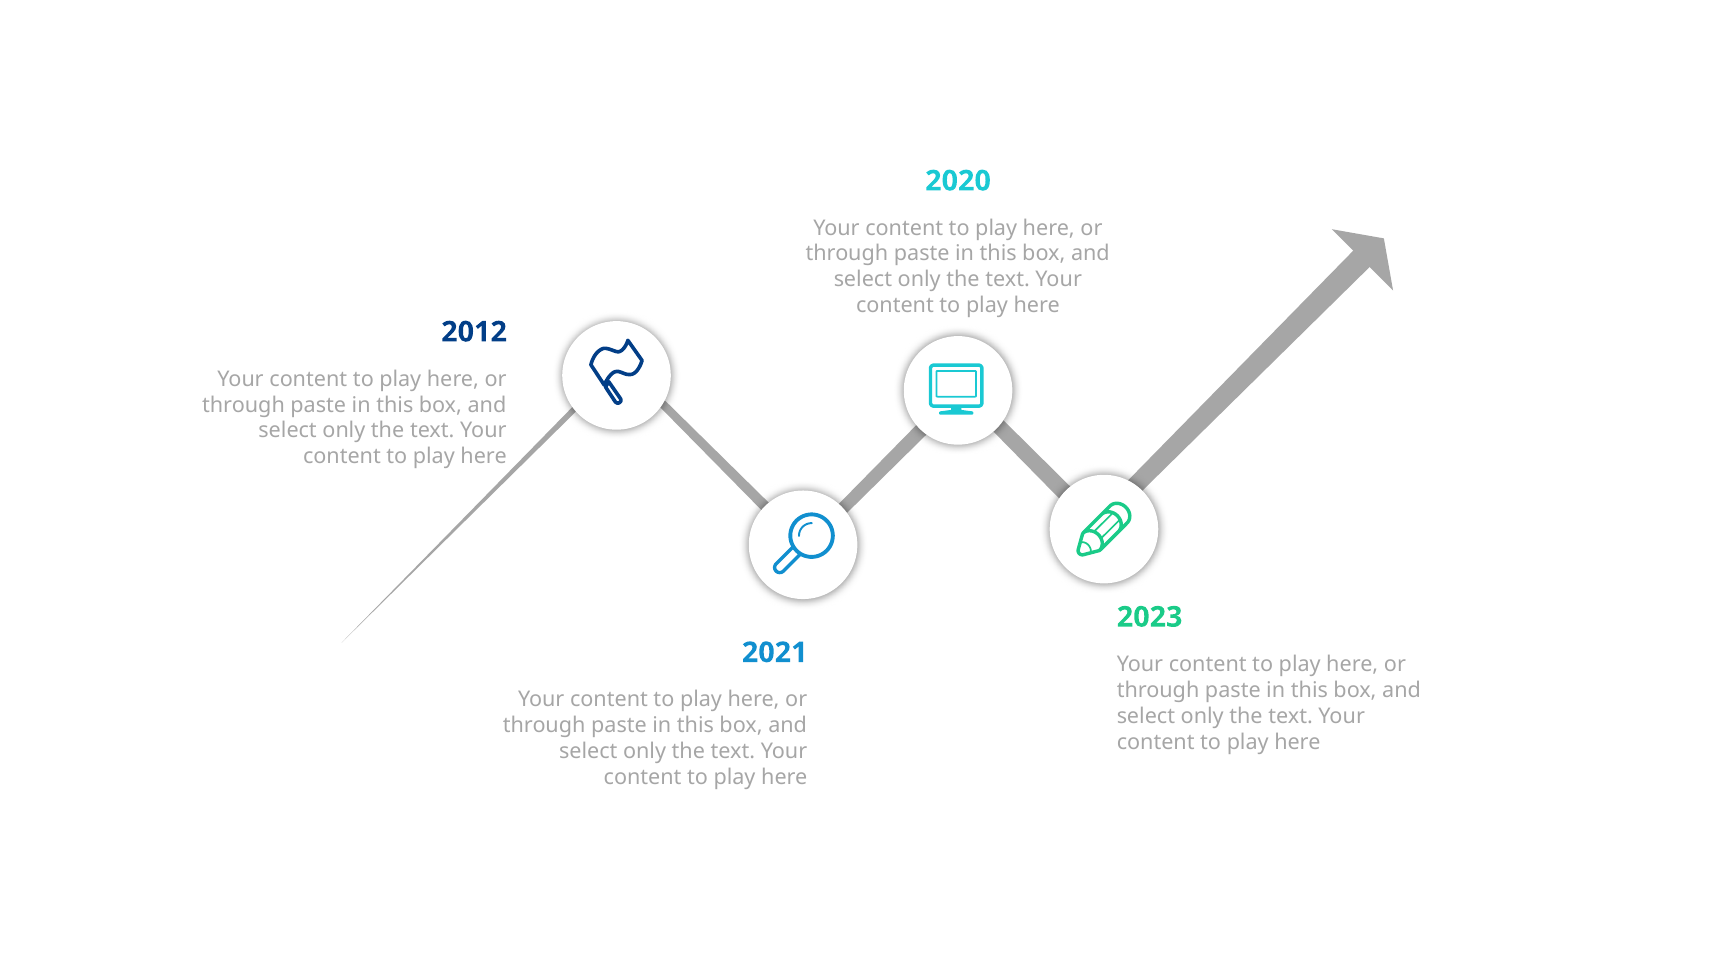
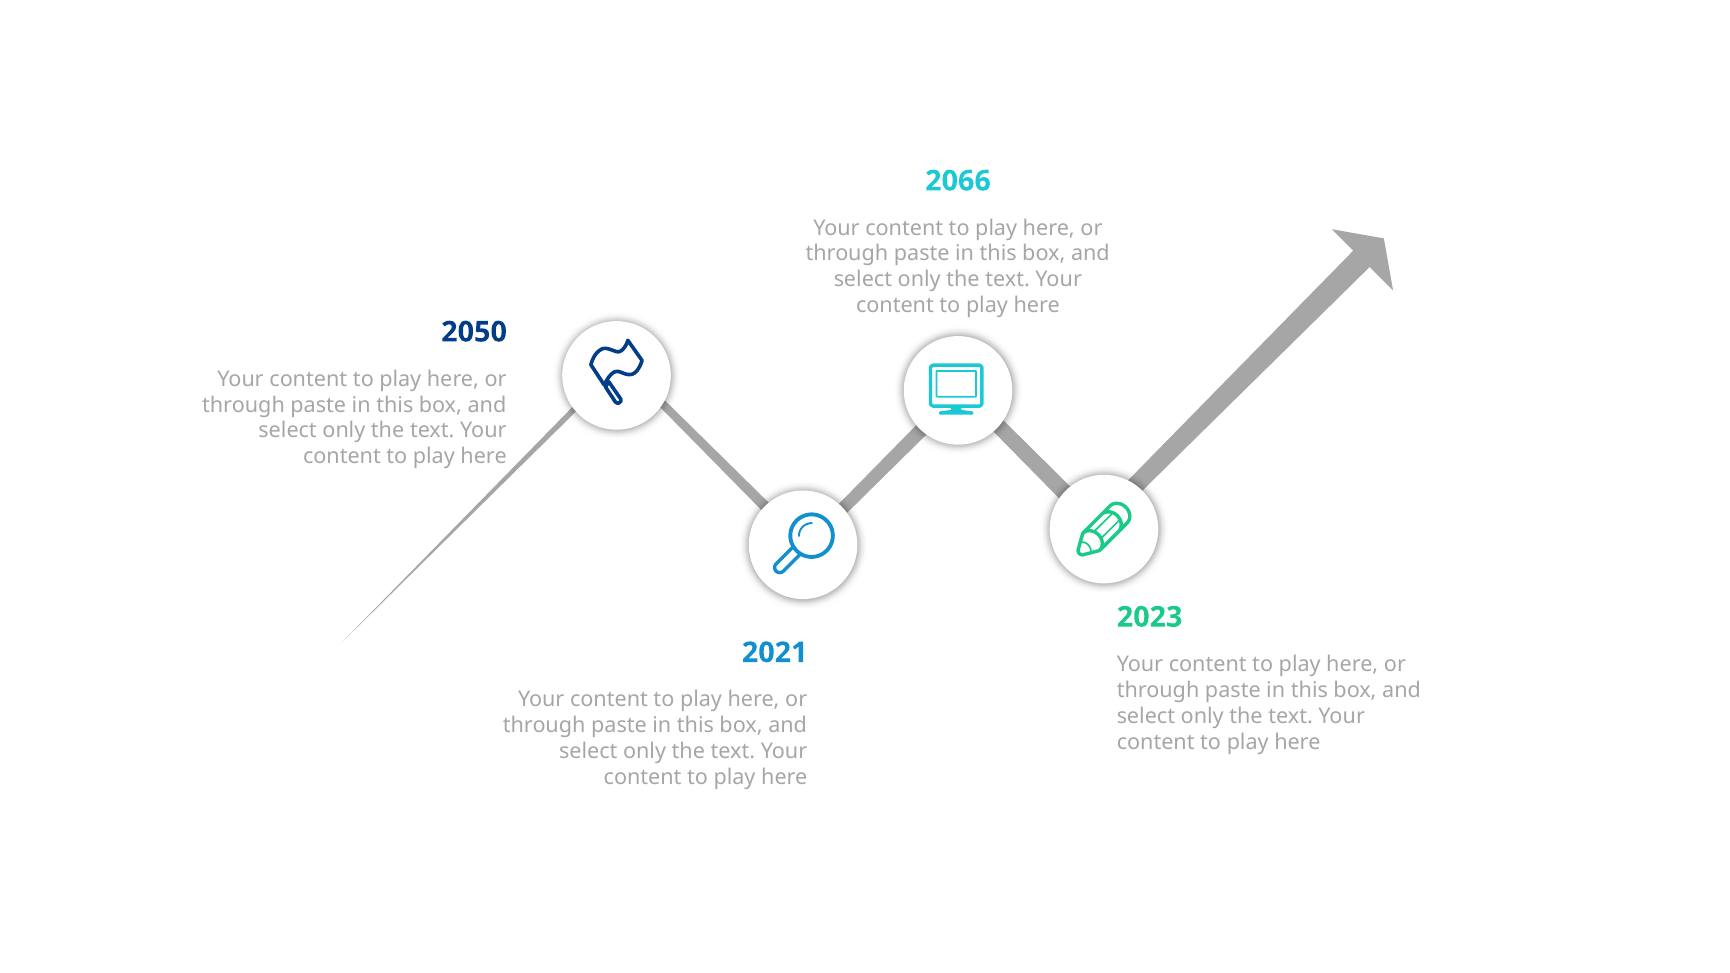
2020: 2020 -> 2066
2012: 2012 -> 2050
